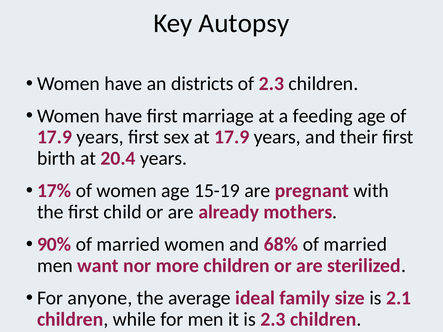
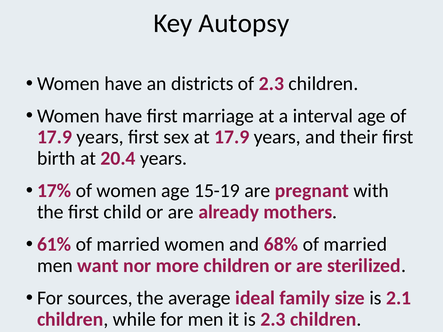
feeding: feeding -> interval
90%: 90% -> 61%
anyone: anyone -> sources
